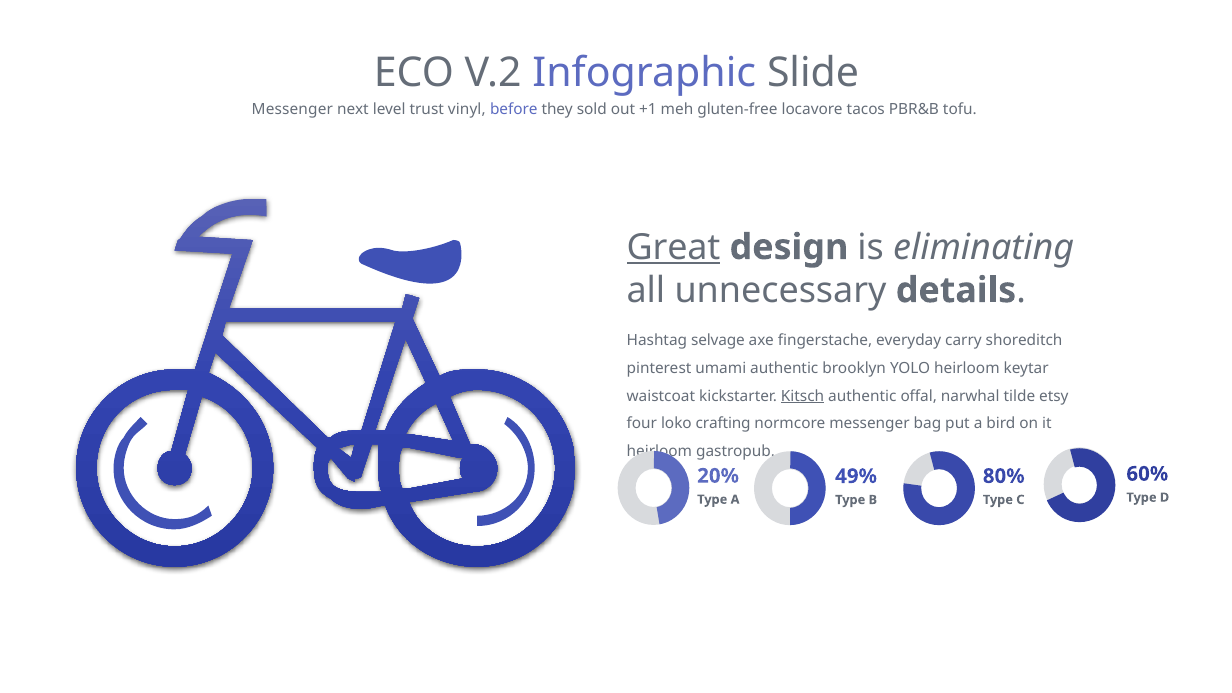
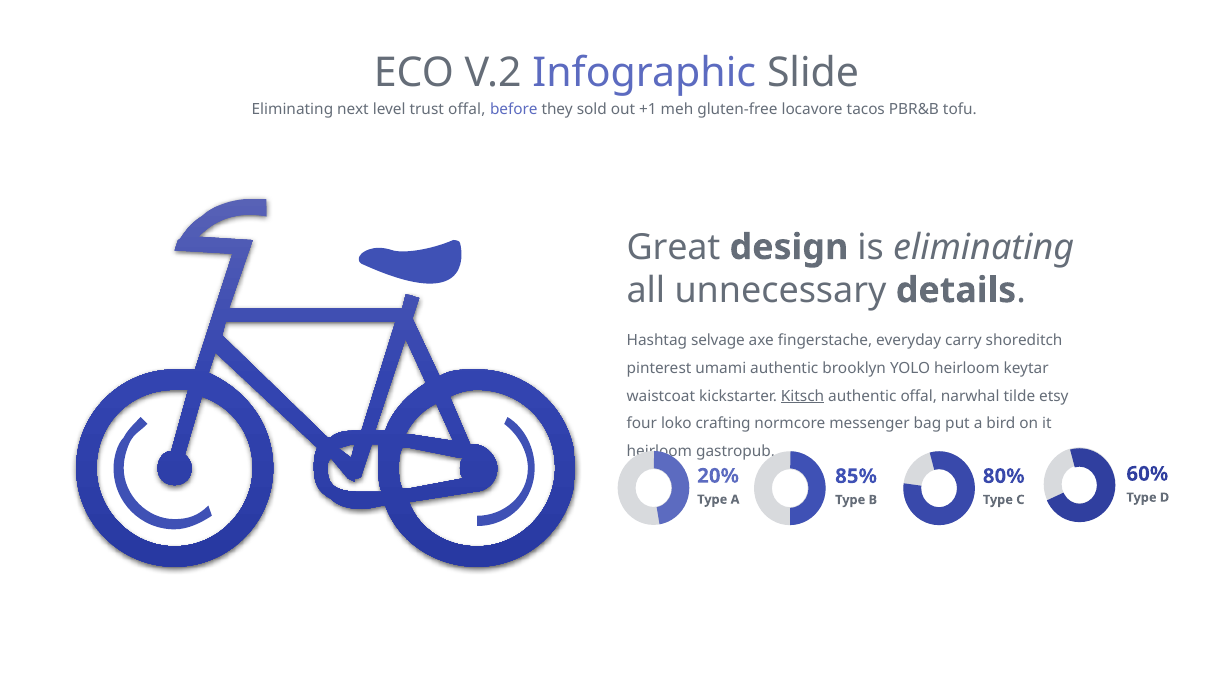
Messenger at (292, 110): Messenger -> Eliminating
trust vinyl: vinyl -> offal
Great underline: present -> none
49%: 49% -> 85%
